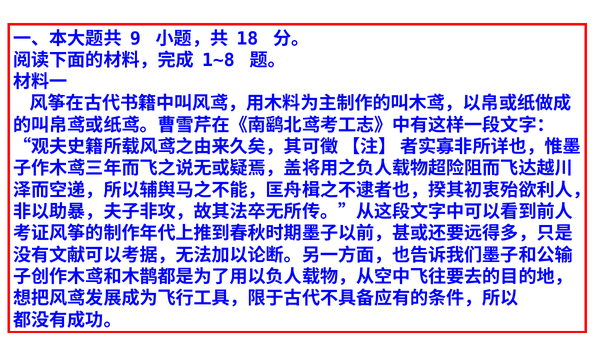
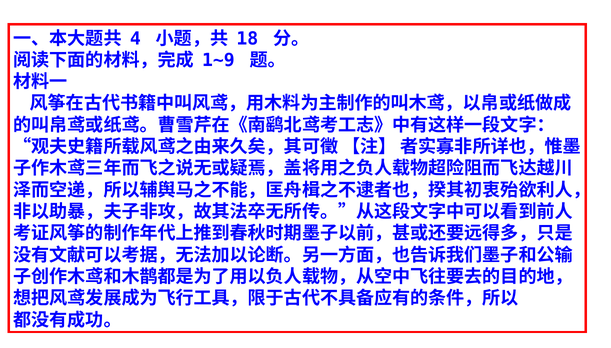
9: 9 -> 4
1~8: 1~8 -> 1~9
